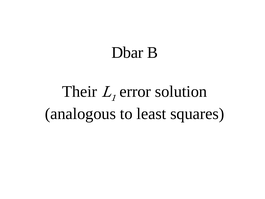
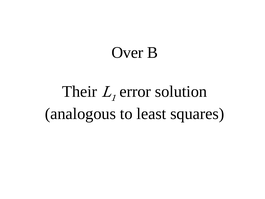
Dbar: Dbar -> Over
